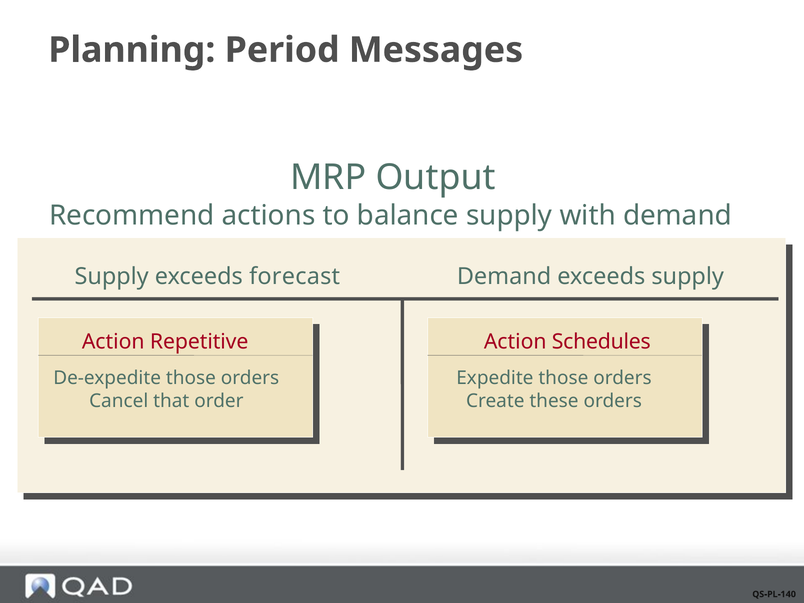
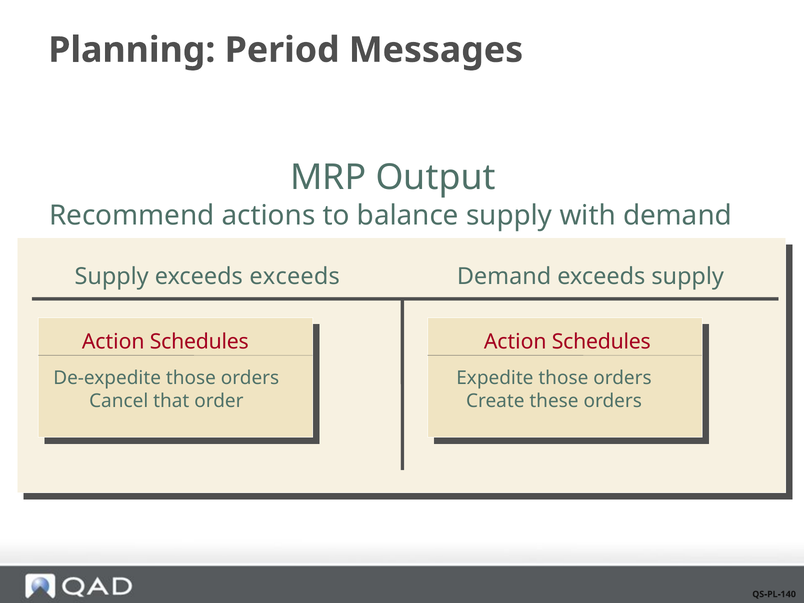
exceeds forecast: forecast -> exceeds
Repetitive at (199, 342): Repetitive -> Schedules
